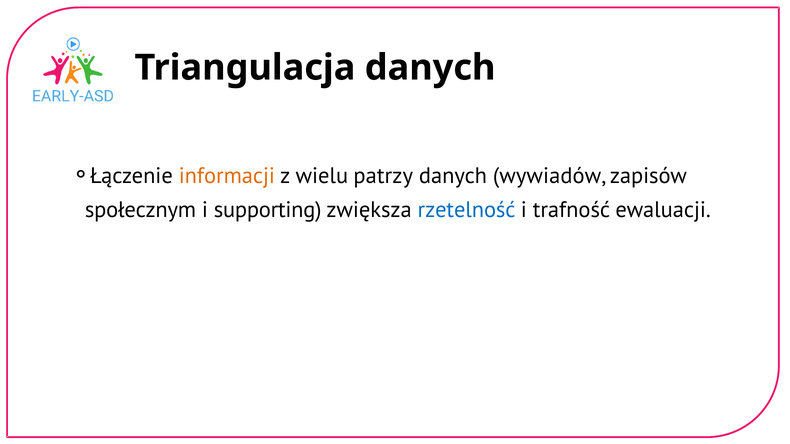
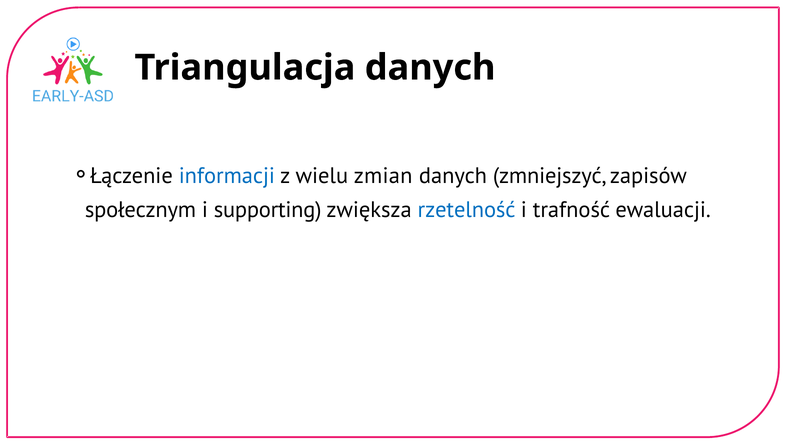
informacji colour: orange -> blue
patrzy: patrzy -> zmian
wywiadów: wywiadów -> zmniejszyć
